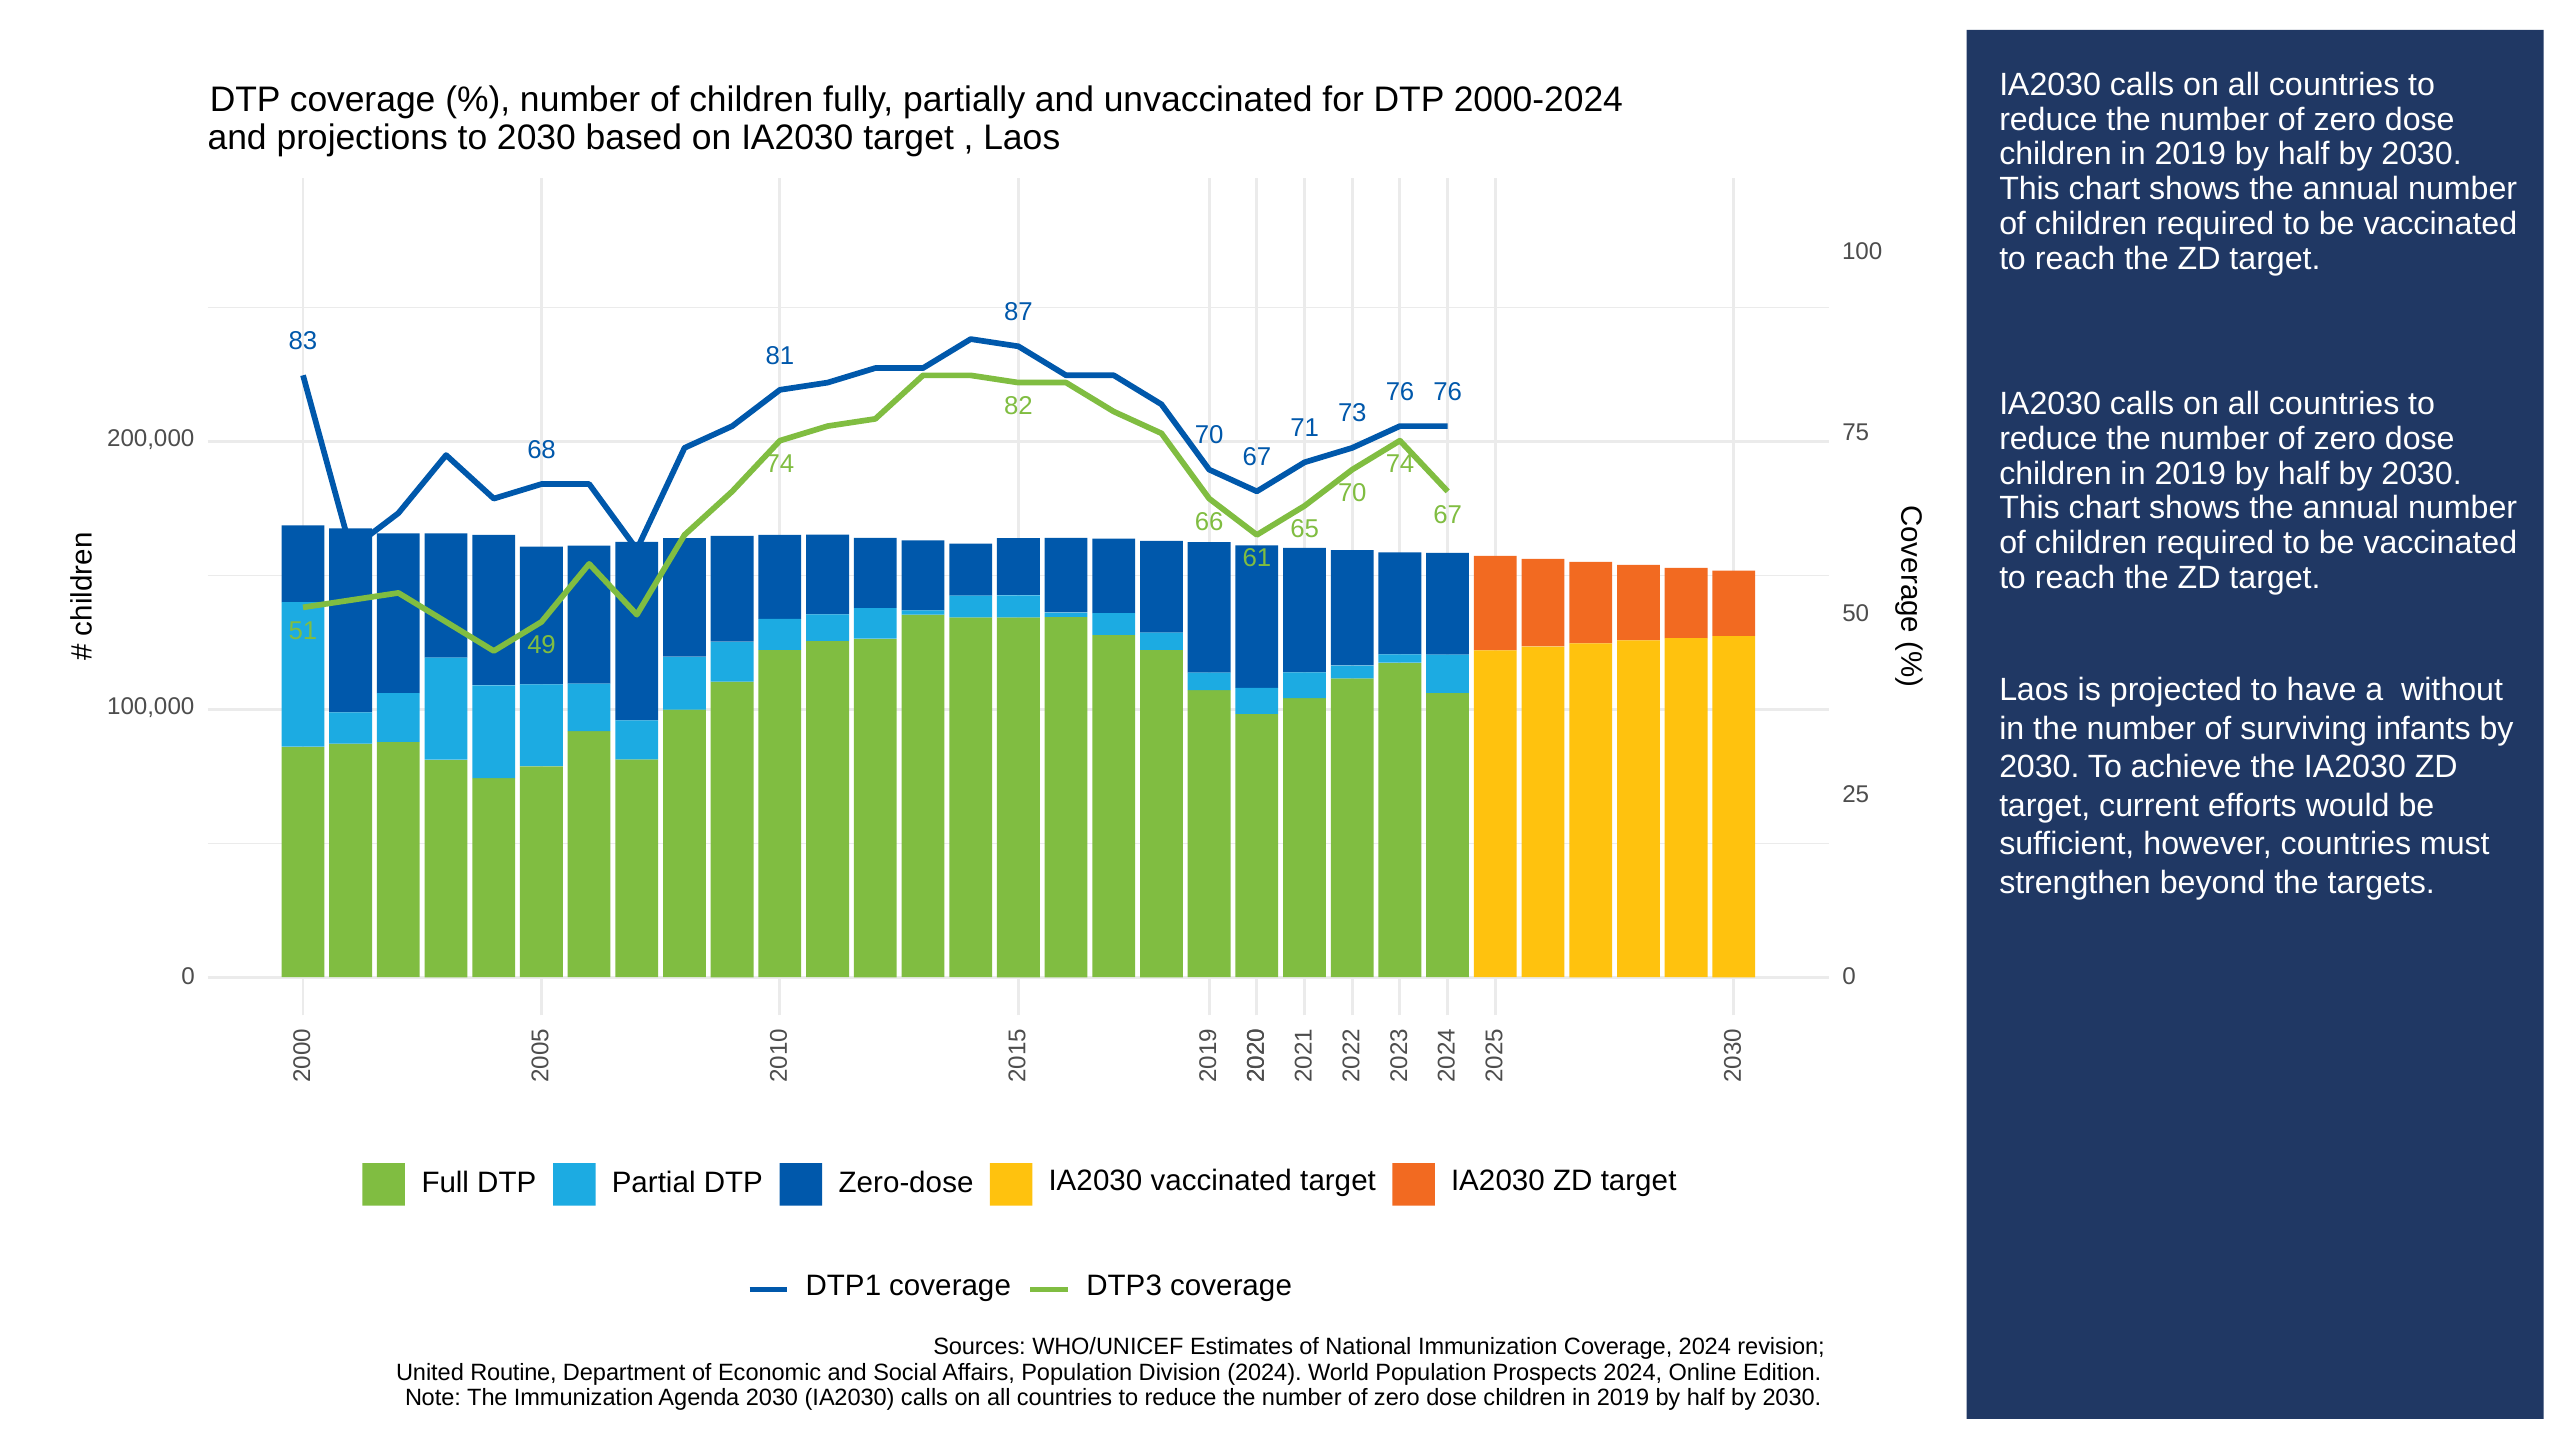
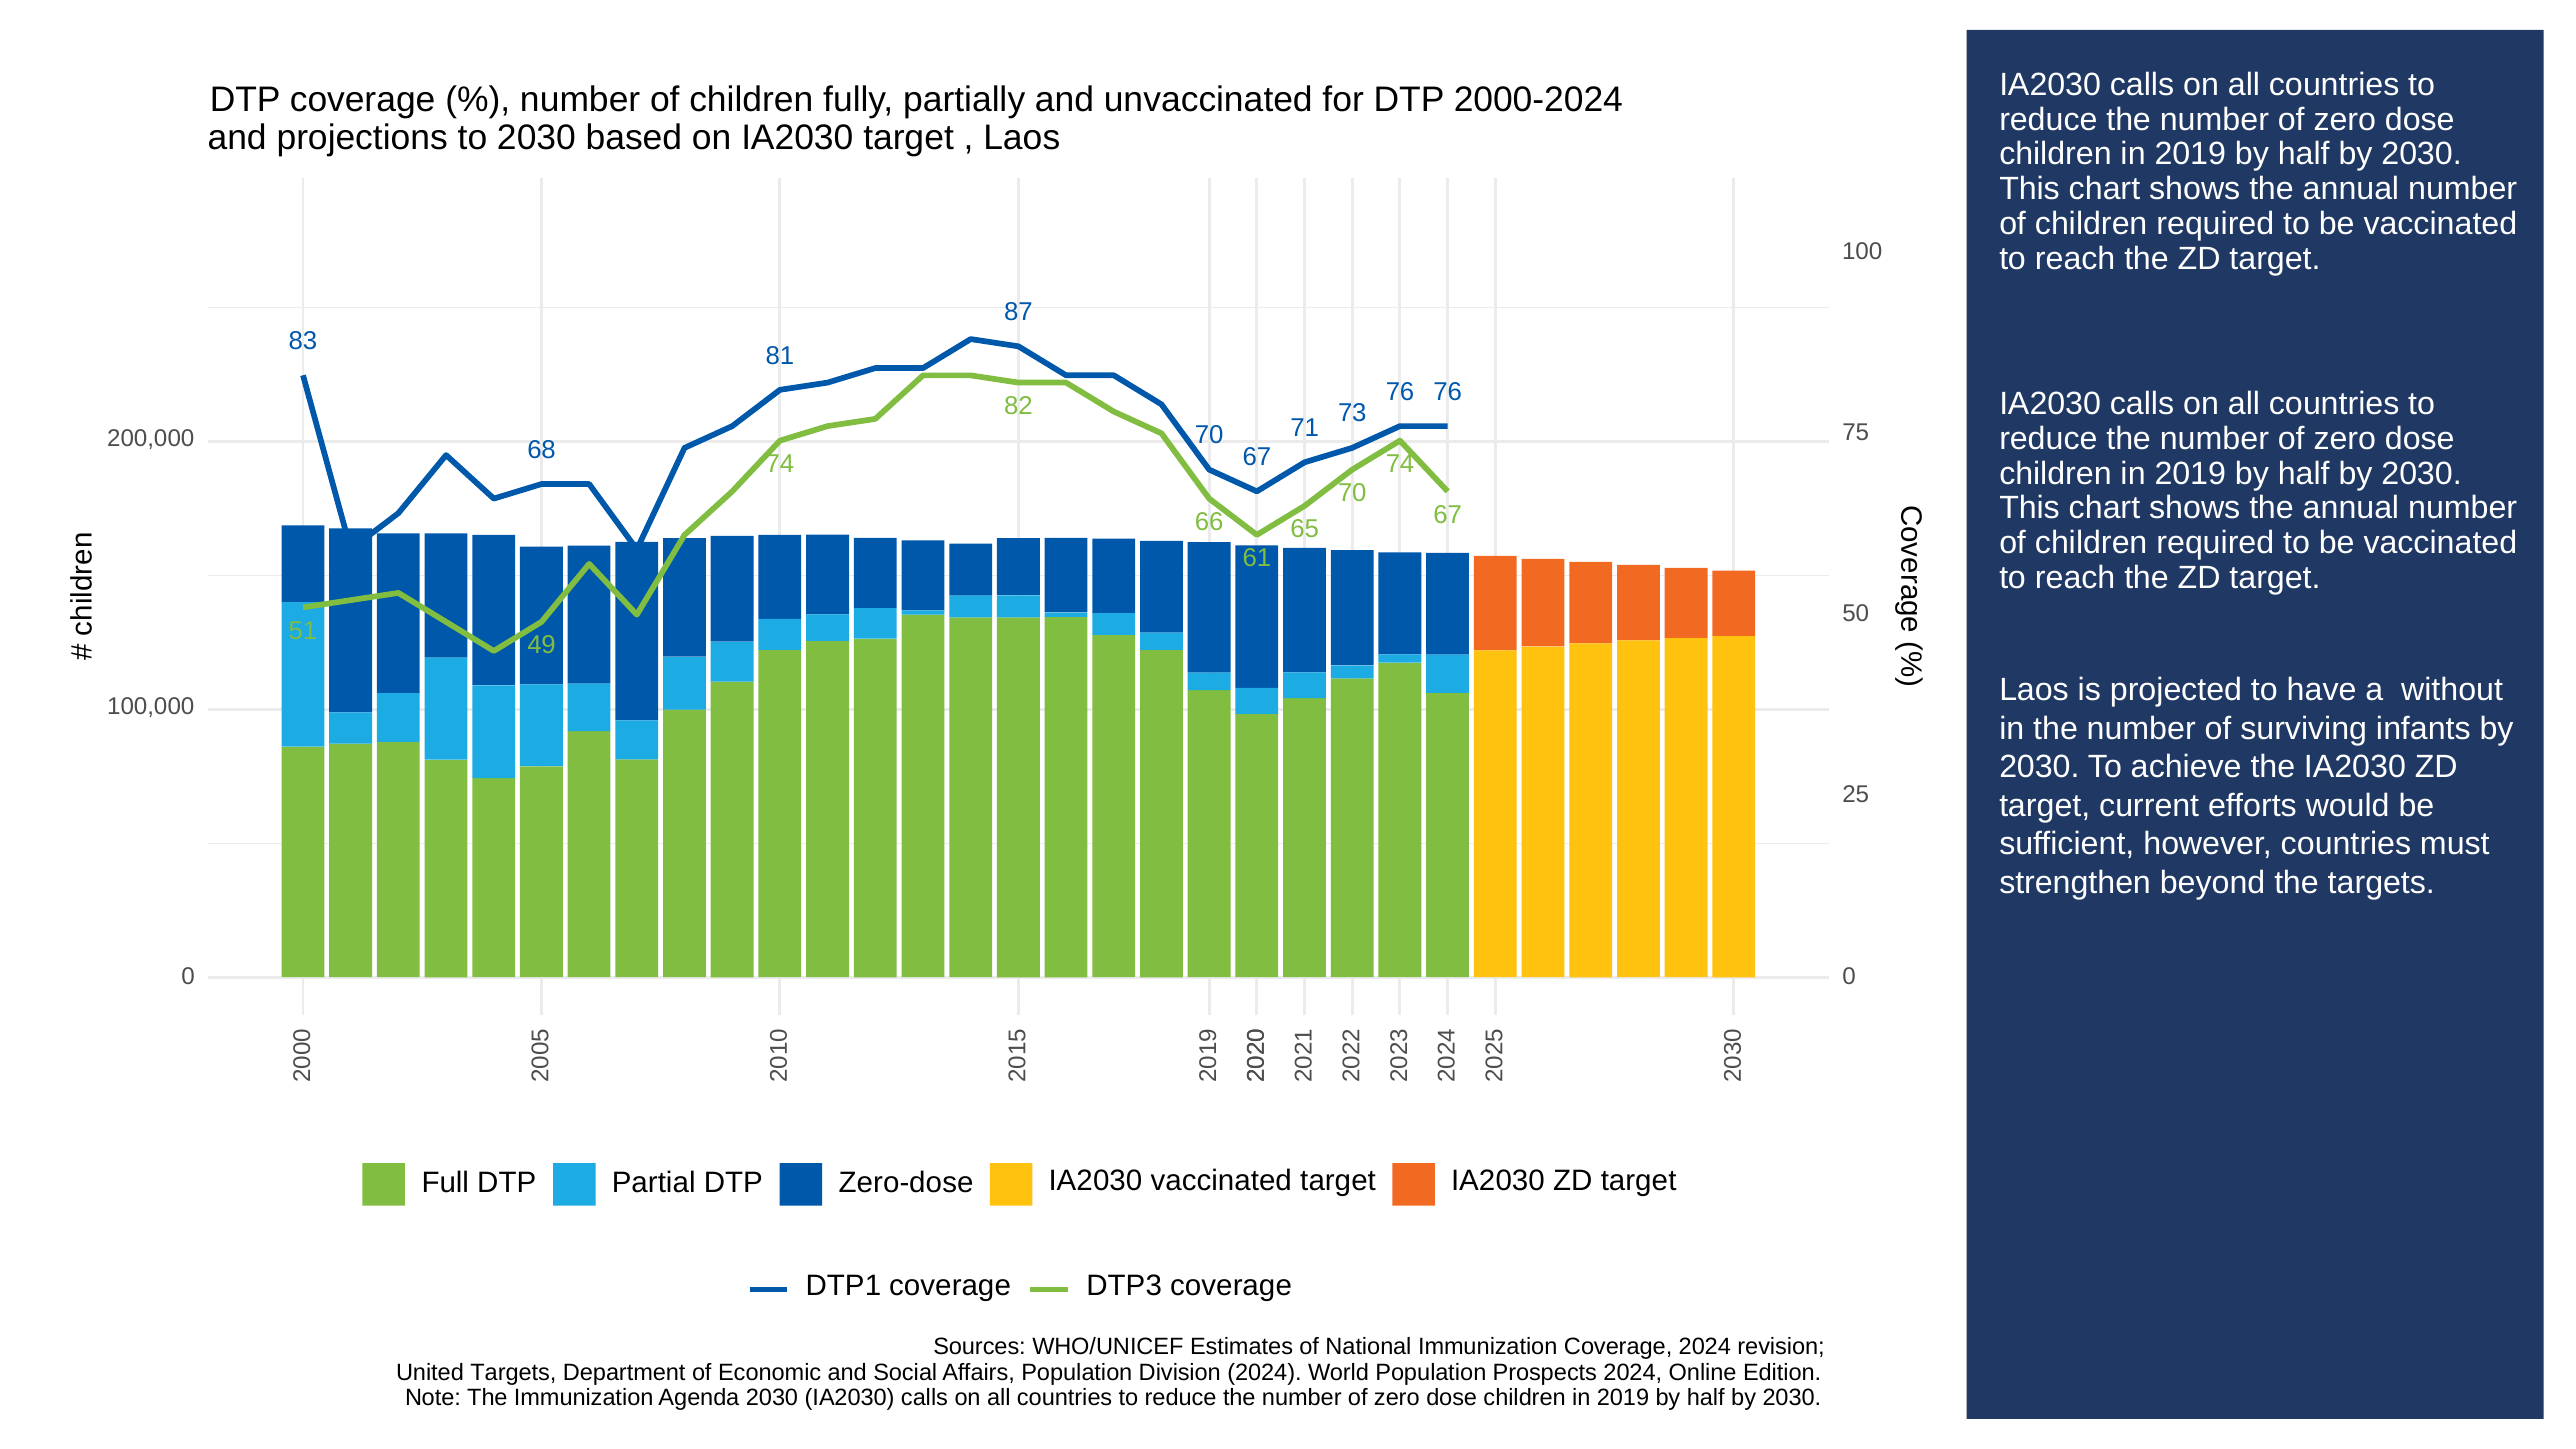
United Routine: Routine -> Targets
